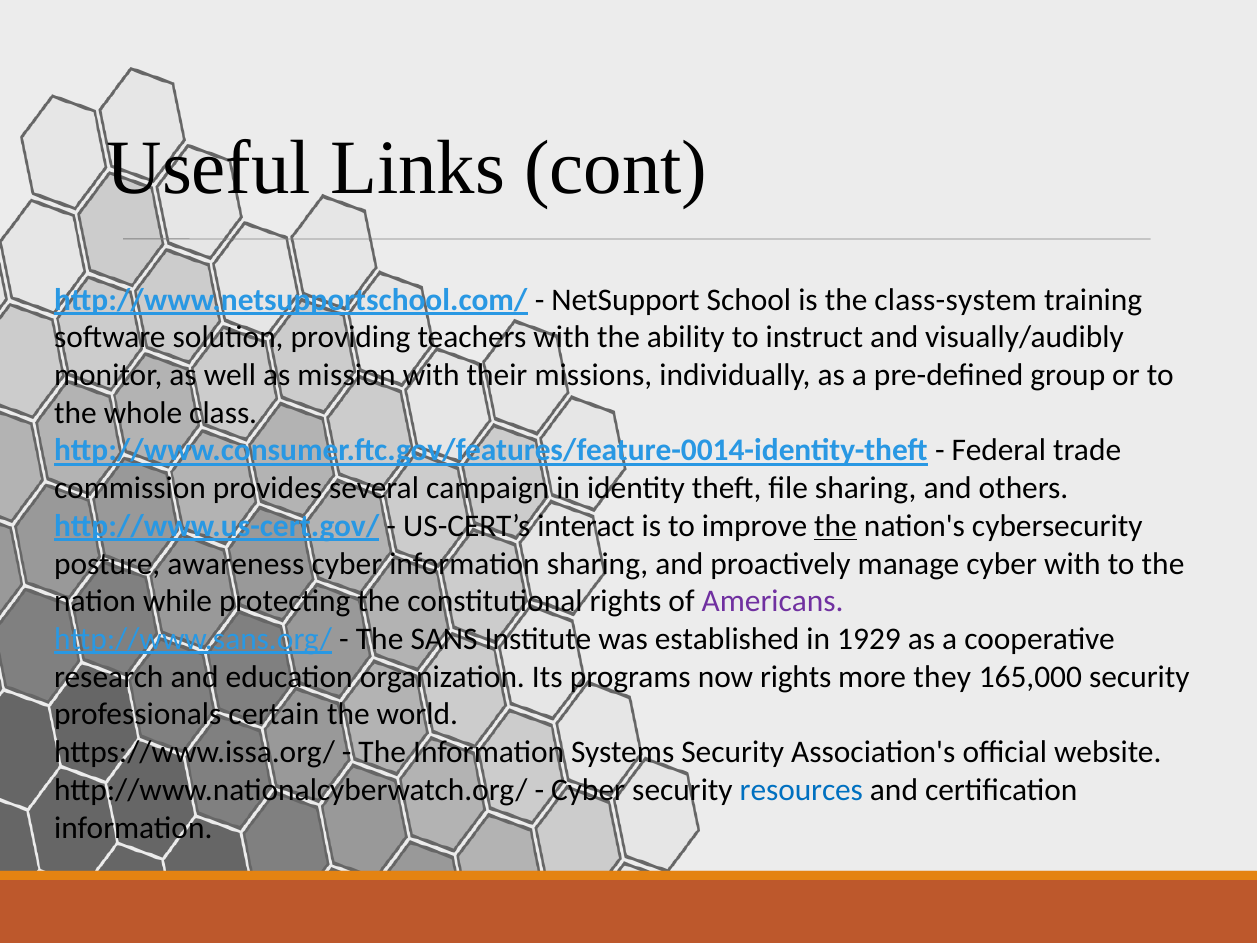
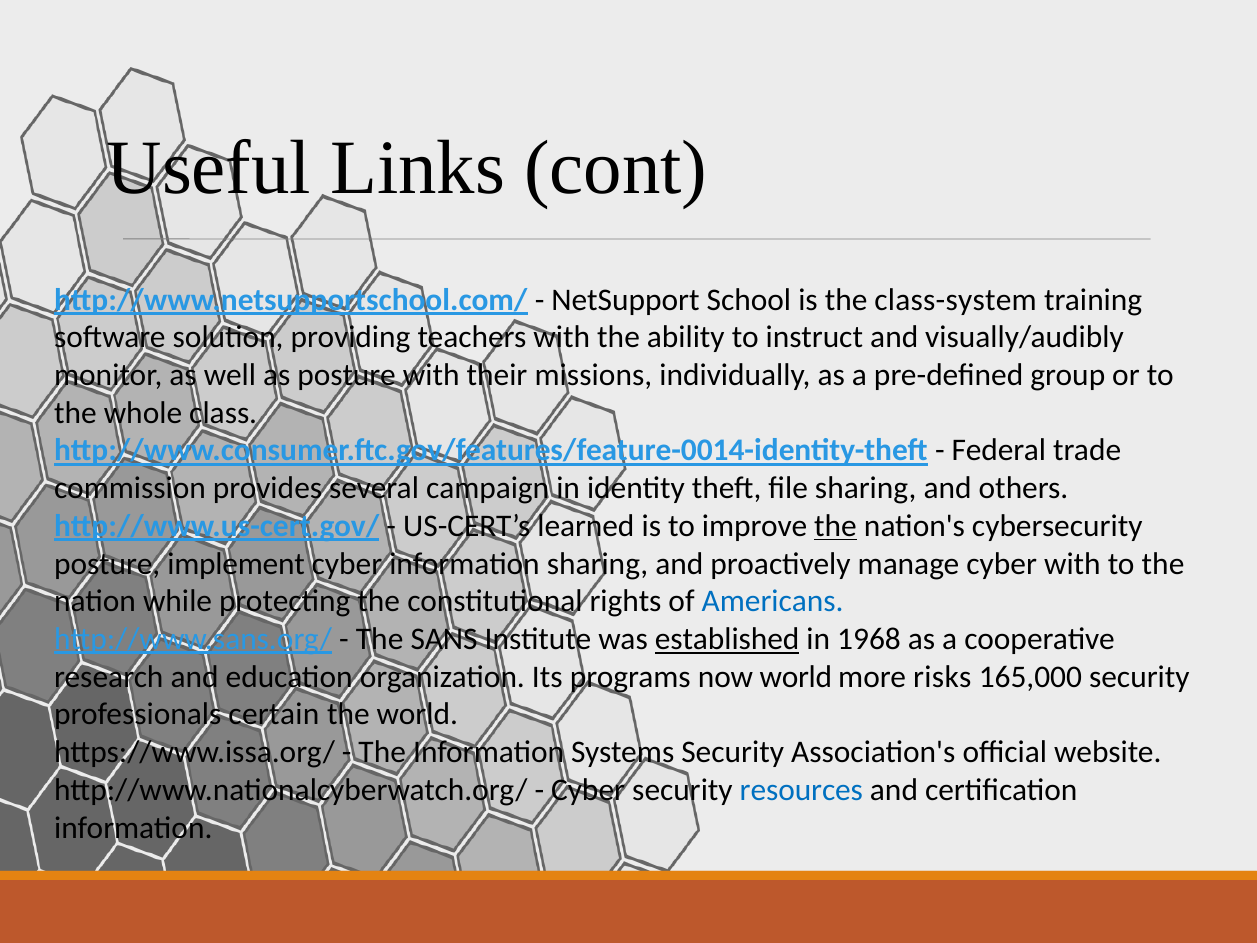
as mission: mission -> posture
interact: interact -> learned
awareness: awareness -> implement
Americans colour: purple -> blue
established underline: none -> present
1929: 1929 -> 1968
now rights: rights -> world
they: they -> risks
